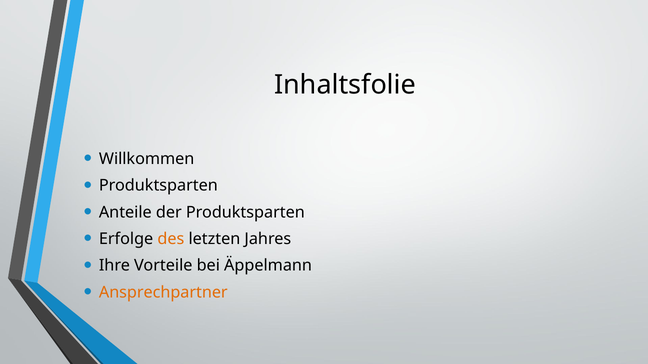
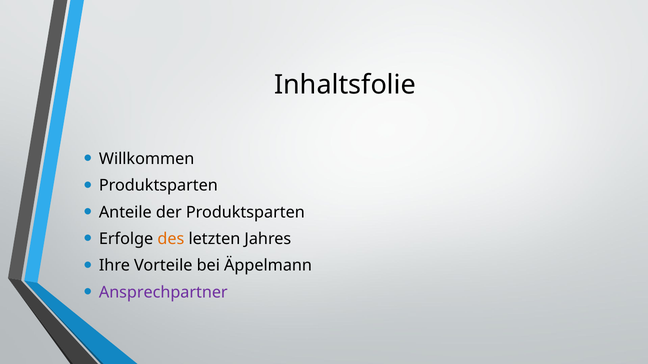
Ansprechpartner colour: orange -> purple
